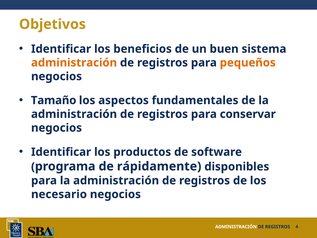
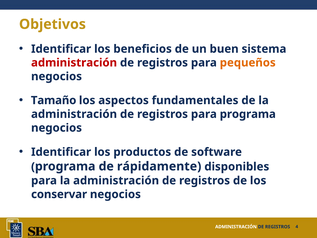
administración at (74, 63) colour: orange -> red
para conservar: conservar -> programa
necesario: necesario -> conservar
